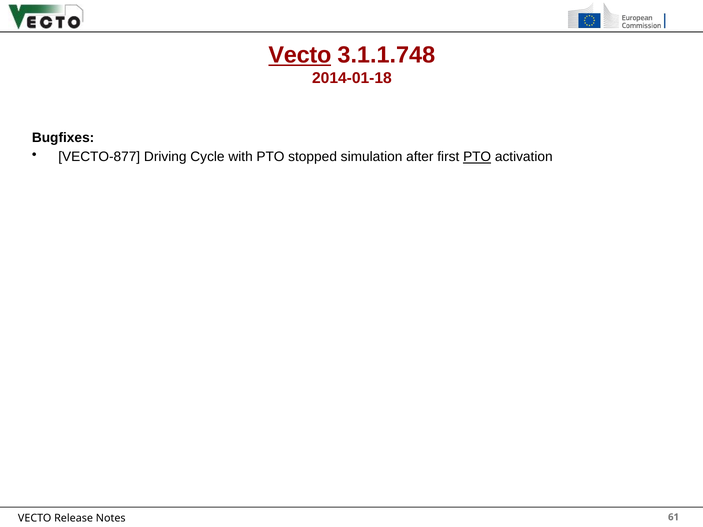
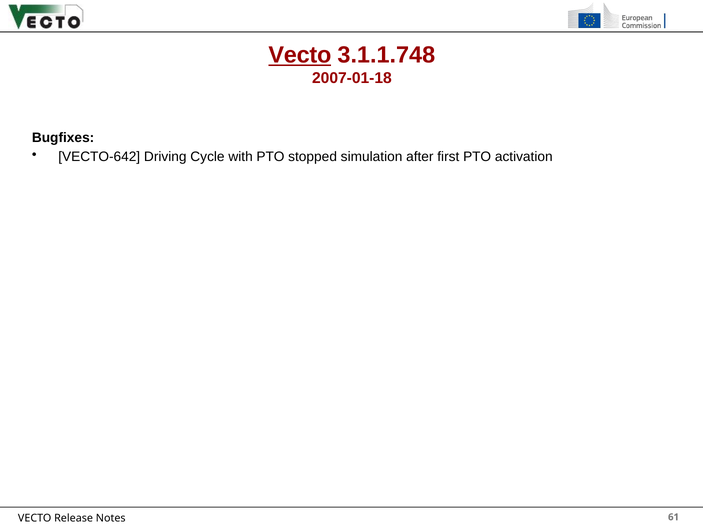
2014-01-18: 2014-01-18 -> 2007-01-18
VECTO-877: VECTO-877 -> VECTO-642
PTO at (477, 157) underline: present -> none
